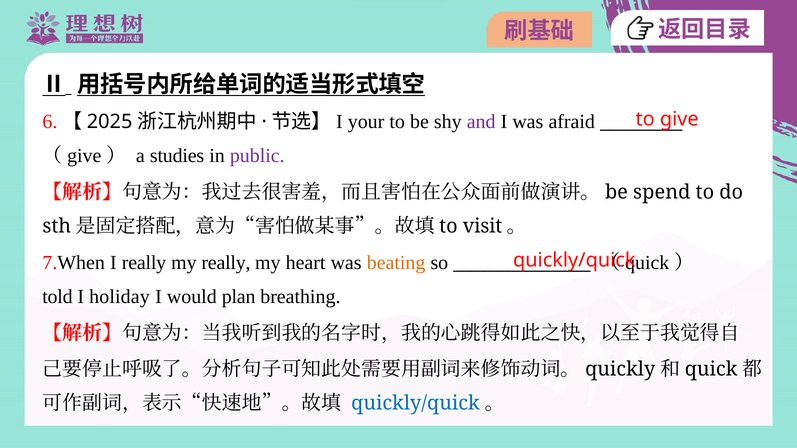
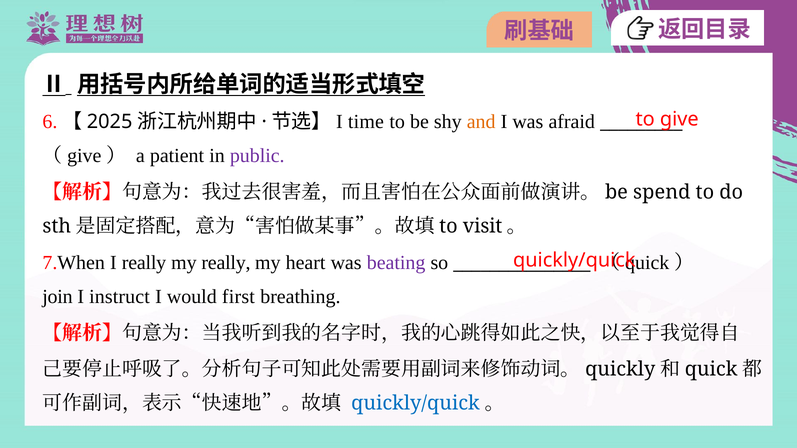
your: your -> time
and colour: purple -> orange
studies: studies -> patient
beating colour: orange -> purple
told: told -> join
holiday: holiday -> instruct
plan: plan -> first
